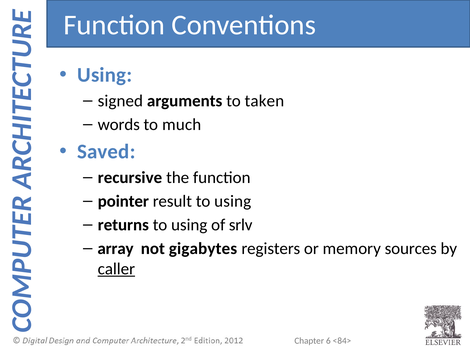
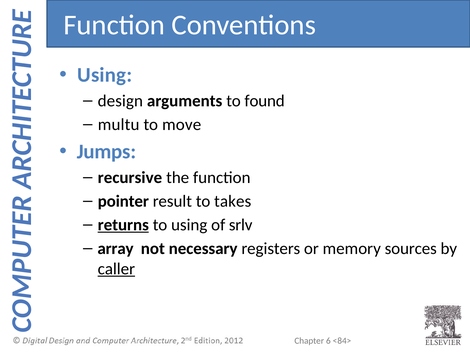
signed: signed -> design
taken: taken -> found
words: words -> multu
much: much -> move
Saved: Saved -> Jumps
result to using: using -> takes
returns underline: none -> present
gigabytes: gigabytes -> necessary
